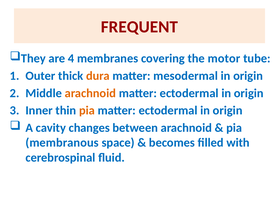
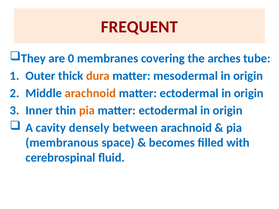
4: 4 -> 0
motor: motor -> arches
changes: changes -> densely
